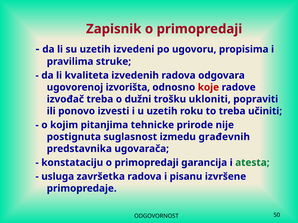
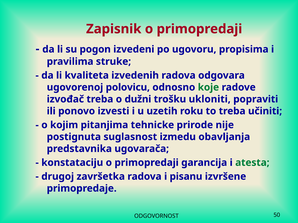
su uzetih: uzetih -> pogon
izvorišta: izvorišta -> polovicu
koje colour: red -> green
građevnih: građevnih -> obavljanja
usluga: usluga -> drugoj
